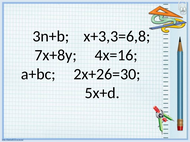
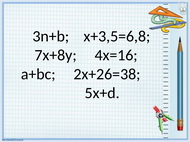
x+3,3=6,8: x+3,3=6,8 -> x+3,5=6,8
2x+26=30: 2x+26=30 -> 2x+26=38
